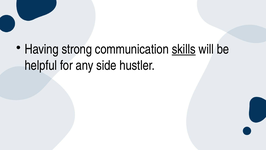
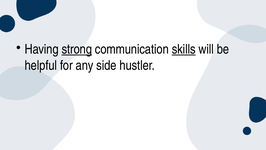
strong underline: none -> present
